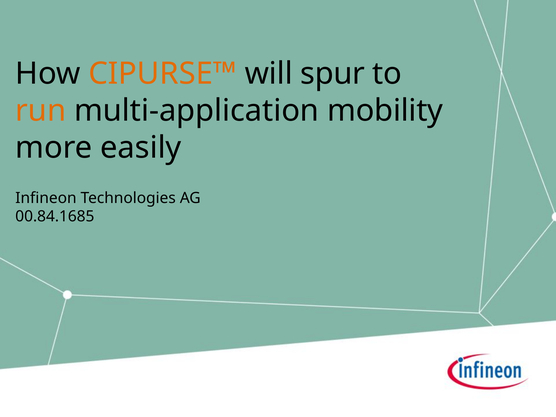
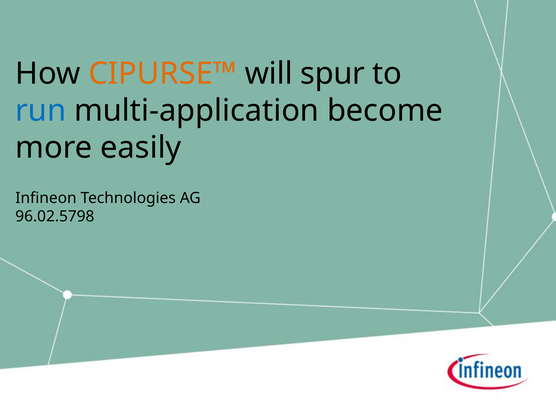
run colour: orange -> blue
mobility: mobility -> become
00.84.1685: 00.84.1685 -> 96.02.5798
